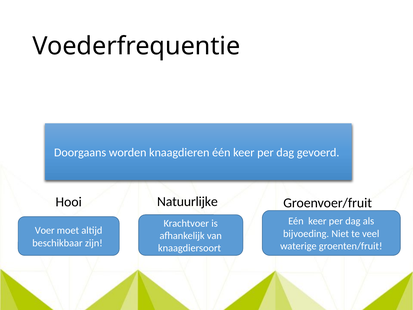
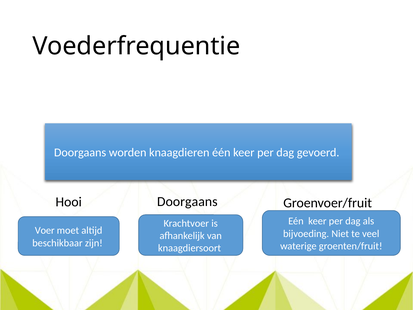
Hooi Natuurlijke: Natuurlijke -> Doorgaans
